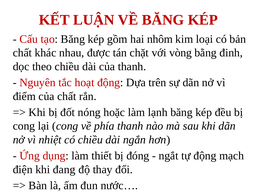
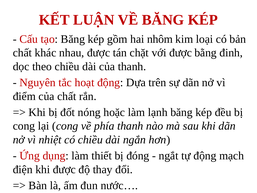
với vòng: vòng -> được
khi đang: đang -> được
